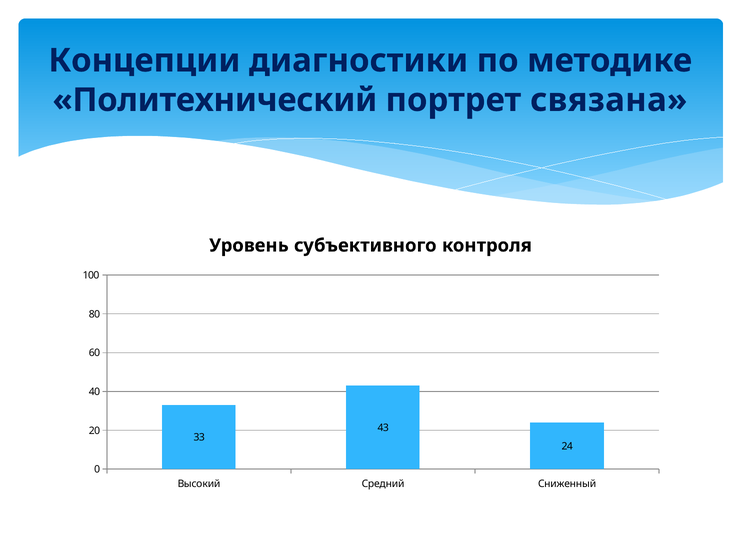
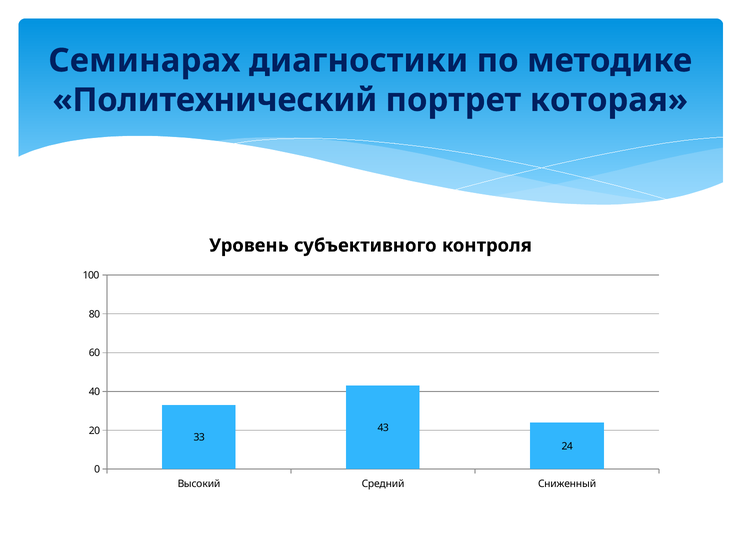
Концепции: Концепции -> Семинарах
связана: связана -> которая
